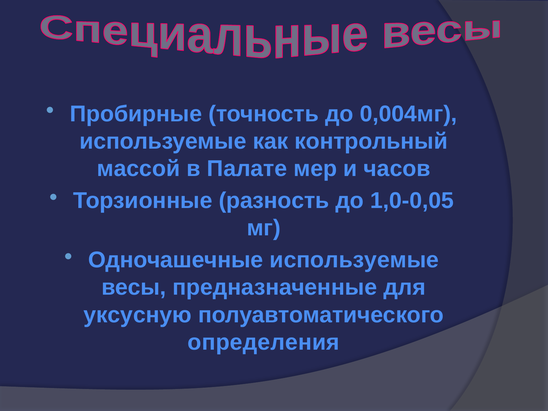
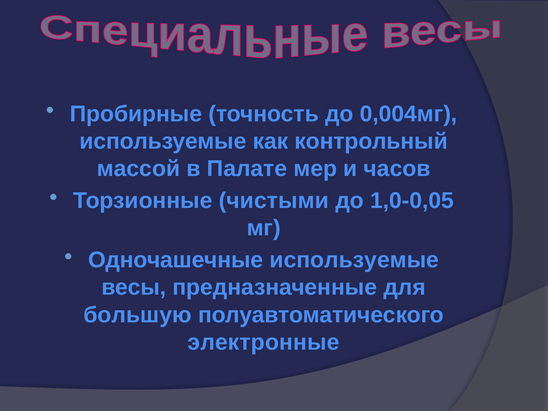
разность: разность -> чистыми
уксусную: уксусную -> большую
определения: определения -> электронные
